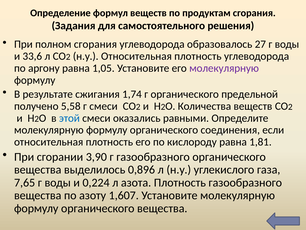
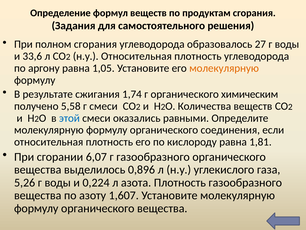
молекулярную at (224, 68) colour: purple -> orange
предельной: предельной -> химическим
3,90: 3,90 -> 6,07
7,65: 7,65 -> 5,26
